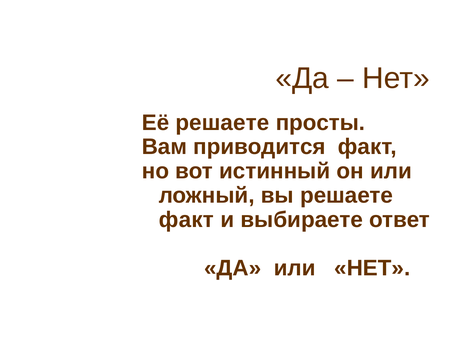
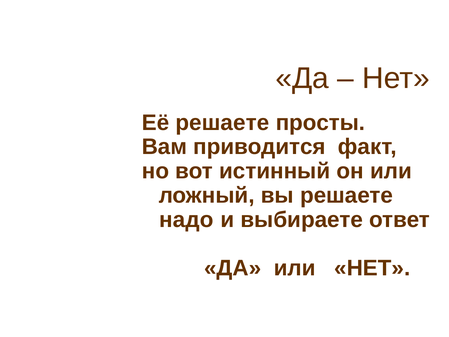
факт at (186, 220): факт -> надо
